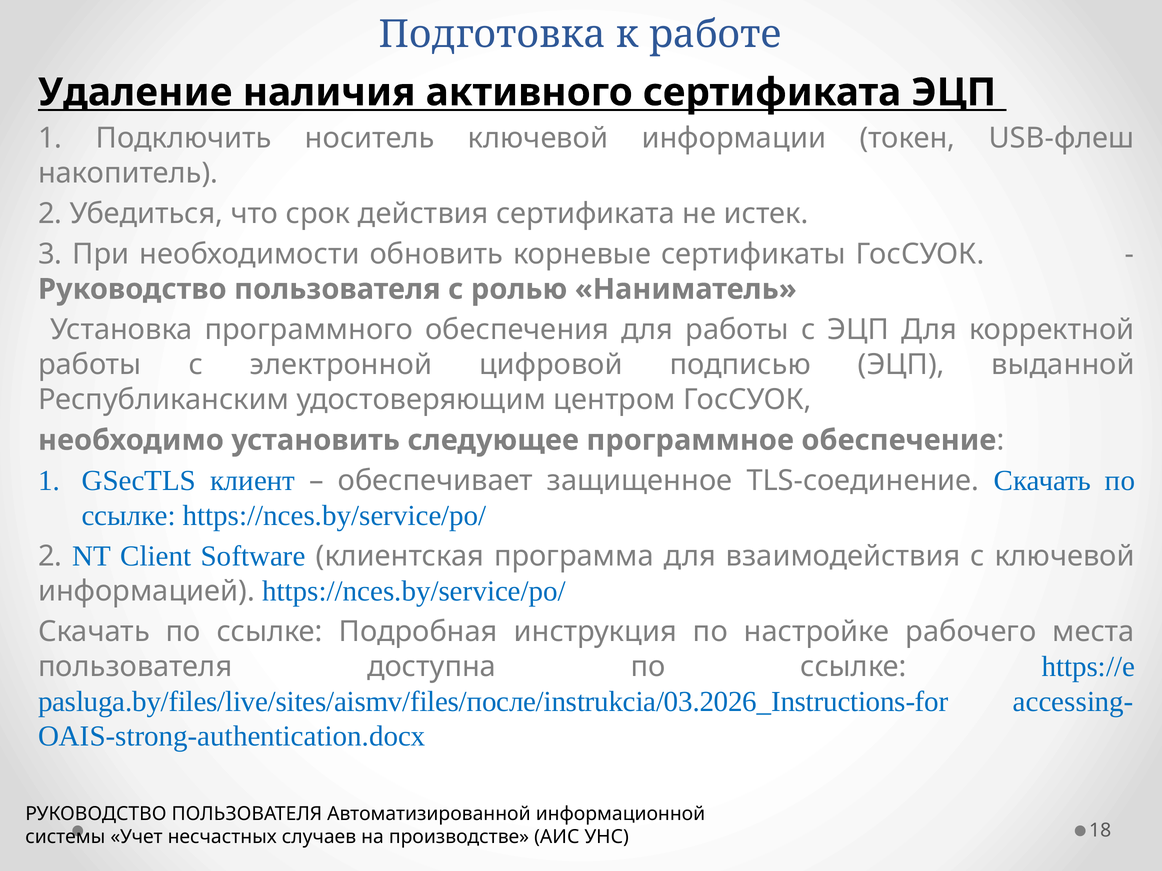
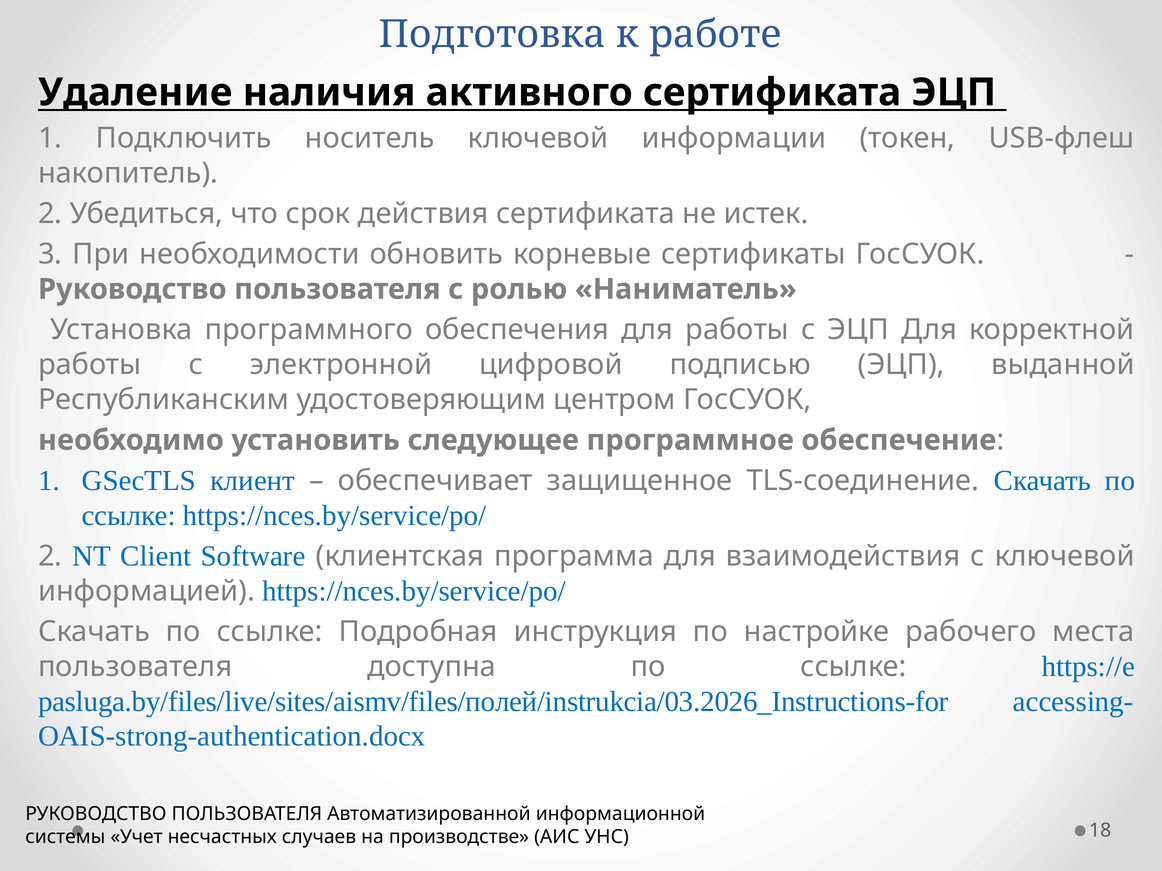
pasluga.by/files/live/sites/aismv/files/после/instrukcia/03.2026_Instructions-for: pasluga.by/files/live/sites/aismv/files/после/instrukcia/03.2026_Instructions-for -> pasluga.by/files/live/sites/aismv/files/полей/instrukcia/03.2026_Instructions-for
